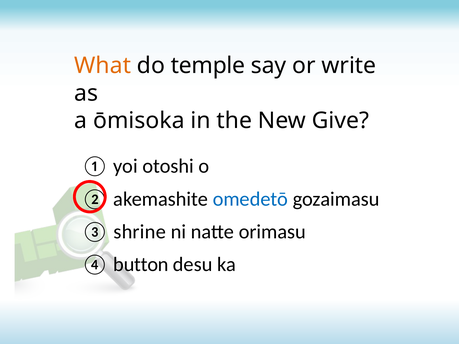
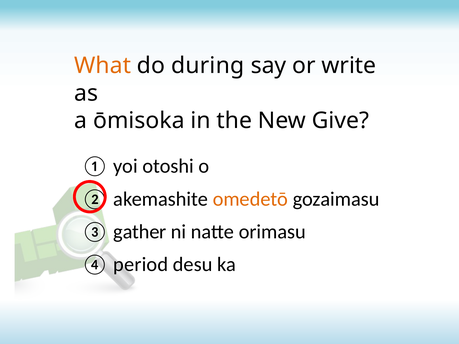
temple: temple -> during
omedetō colour: blue -> orange
shrine: shrine -> gather
button: button -> period
